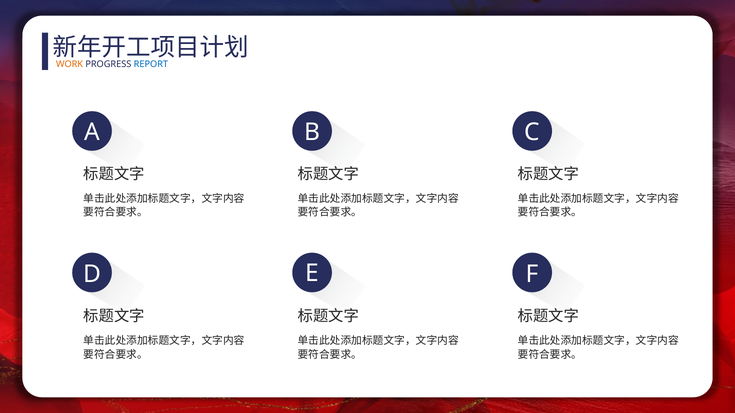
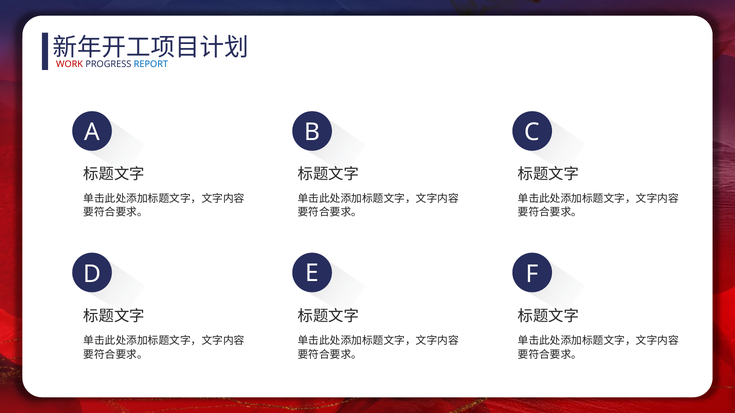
WORK colour: orange -> red
